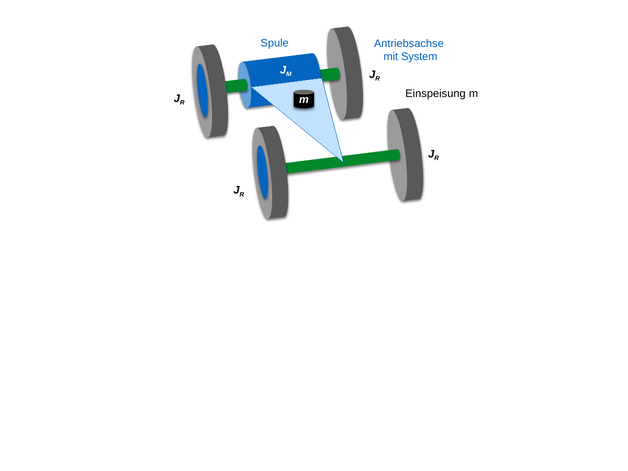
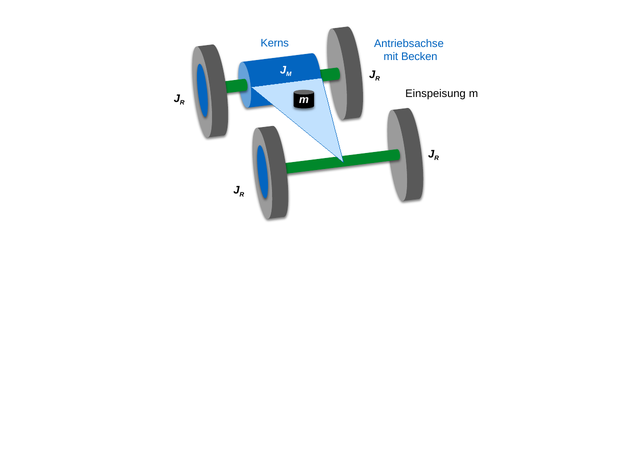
Spule: Spule -> Kerns
System: System -> Becken
